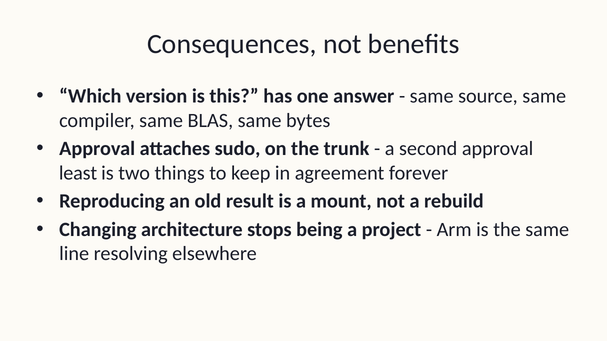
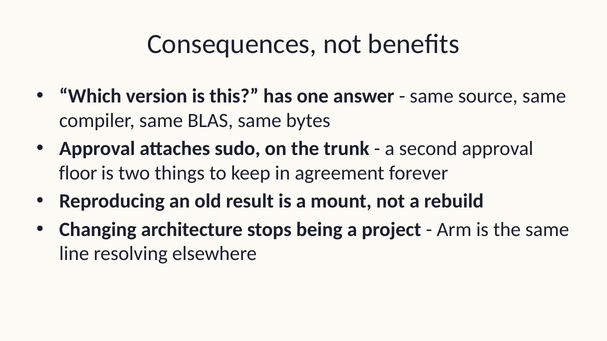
least: least -> floor
